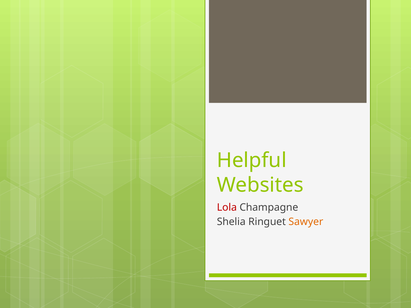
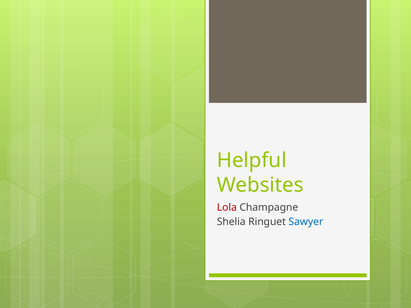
Sawyer colour: orange -> blue
